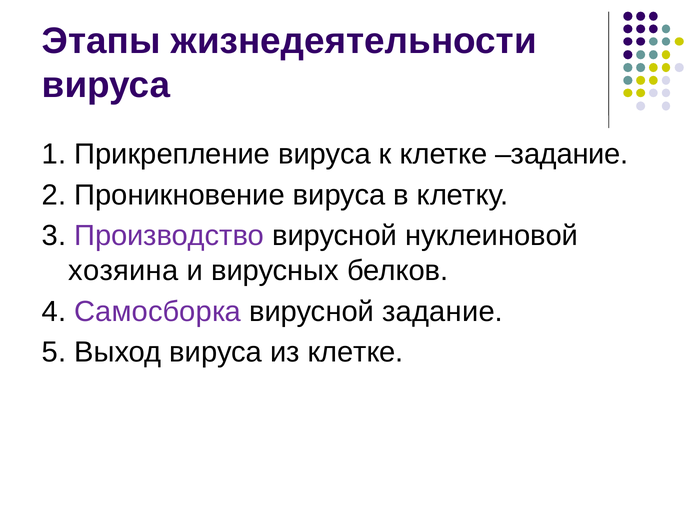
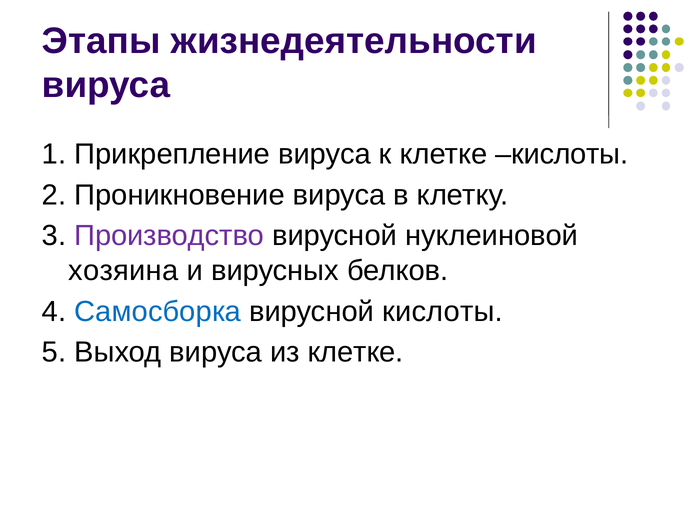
клетке задание: задание -> кислоты
Самосборка colour: purple -> blue
вирусной задание: задание -> кислоты
